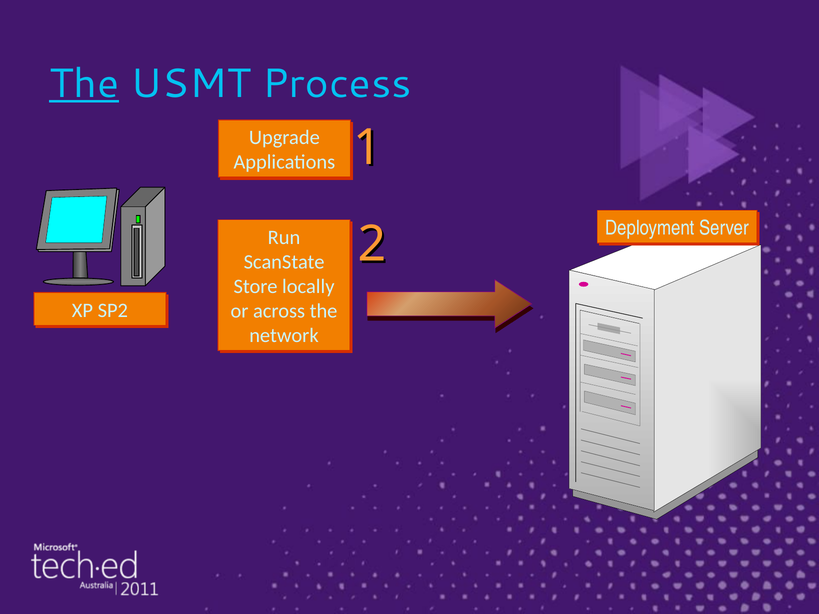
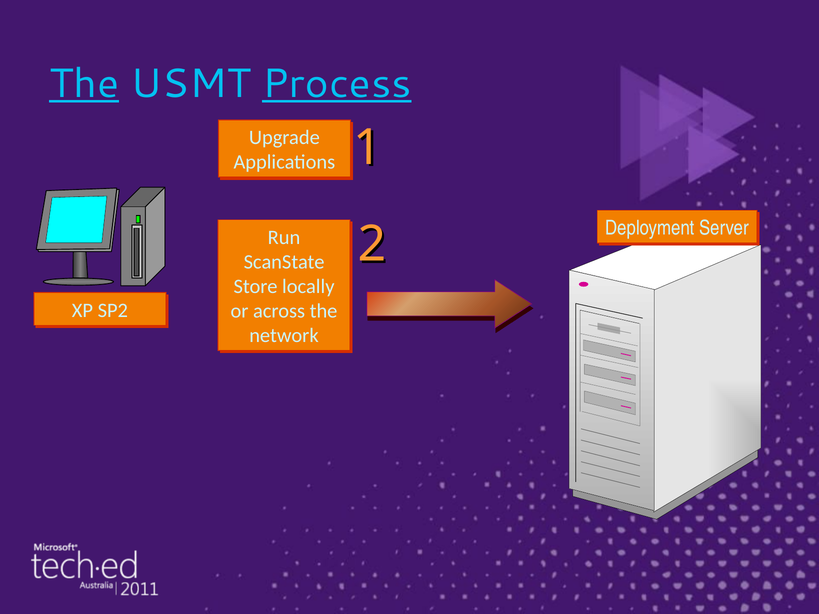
Process underline: none -> present
